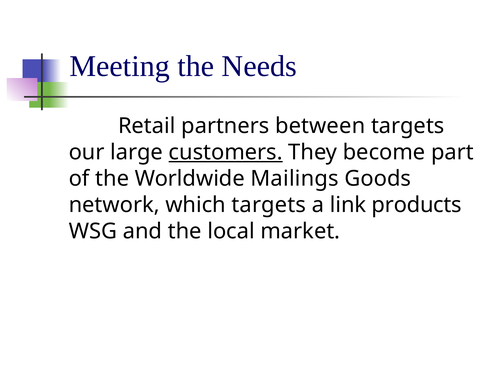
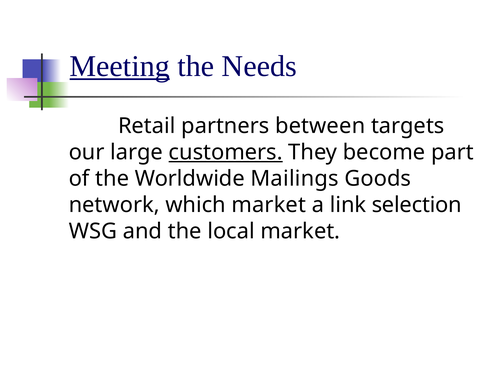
Meeting underline: none -> present
which targets: targets -> market
products: products -> selection
